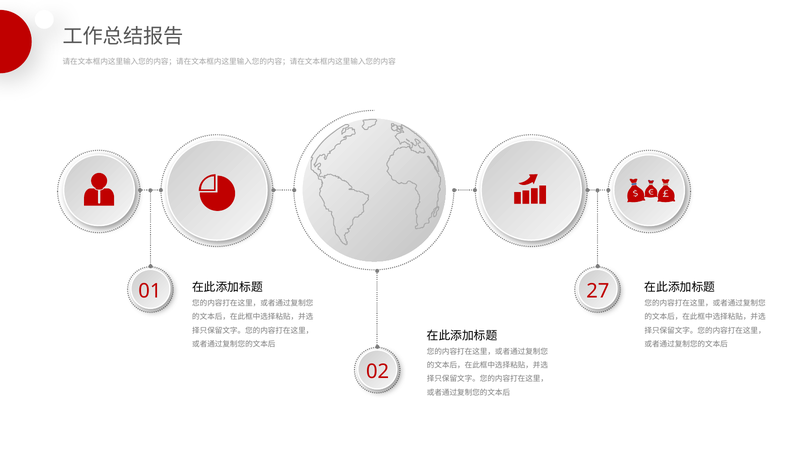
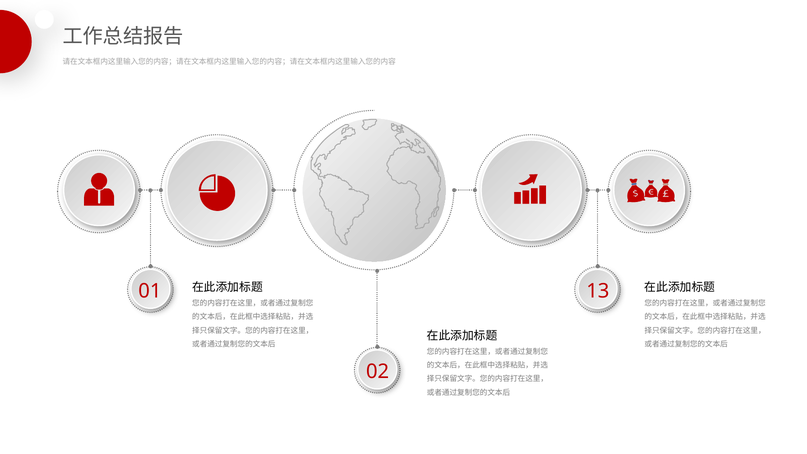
27: 27 -> 13
